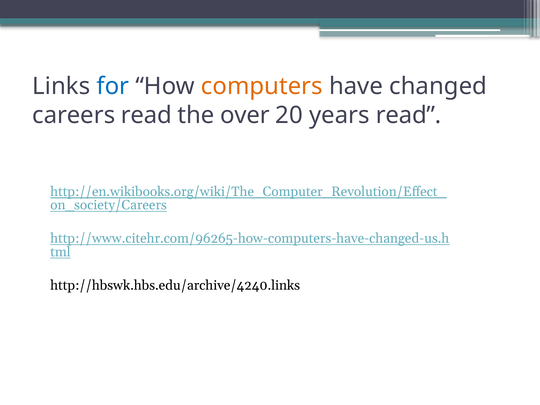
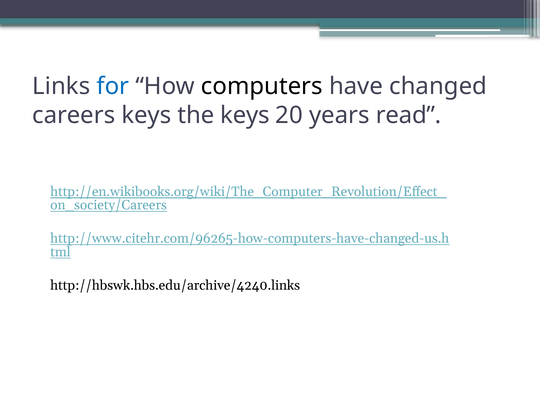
computers colour: orange -> black
careers read: read -> keys
the over: over -> keys
